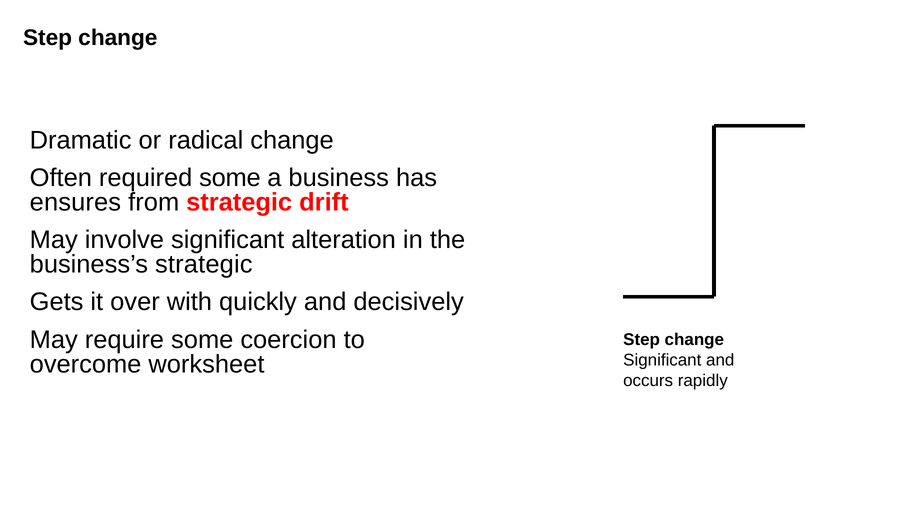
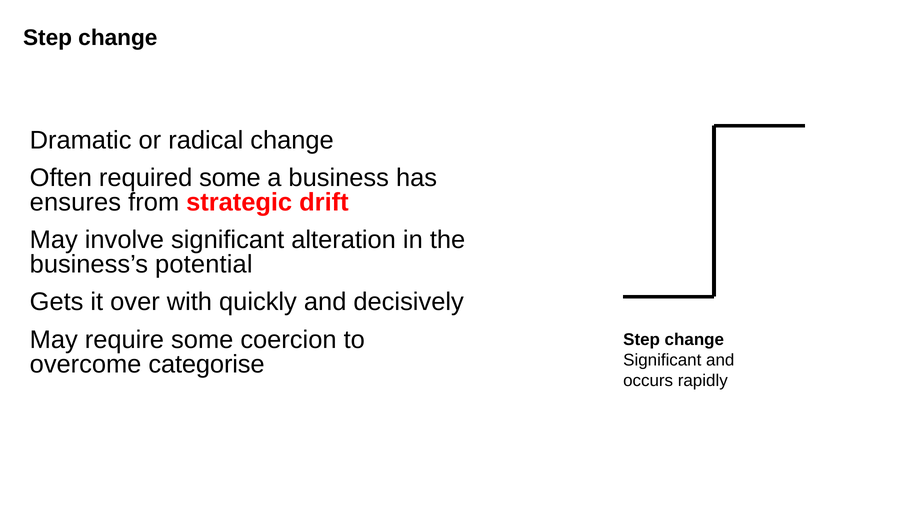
business’s strategic: strategic -> potential
worksheet: worksheet -> categorise
